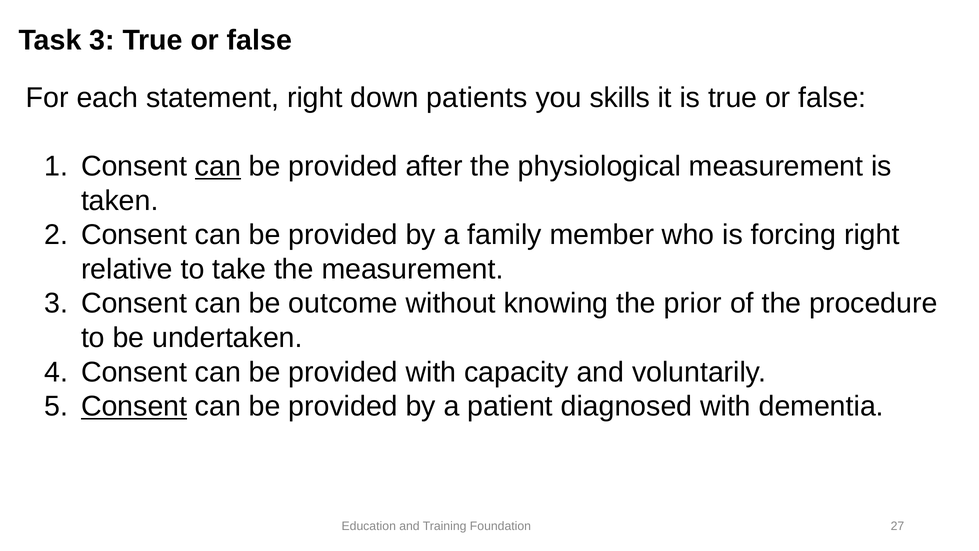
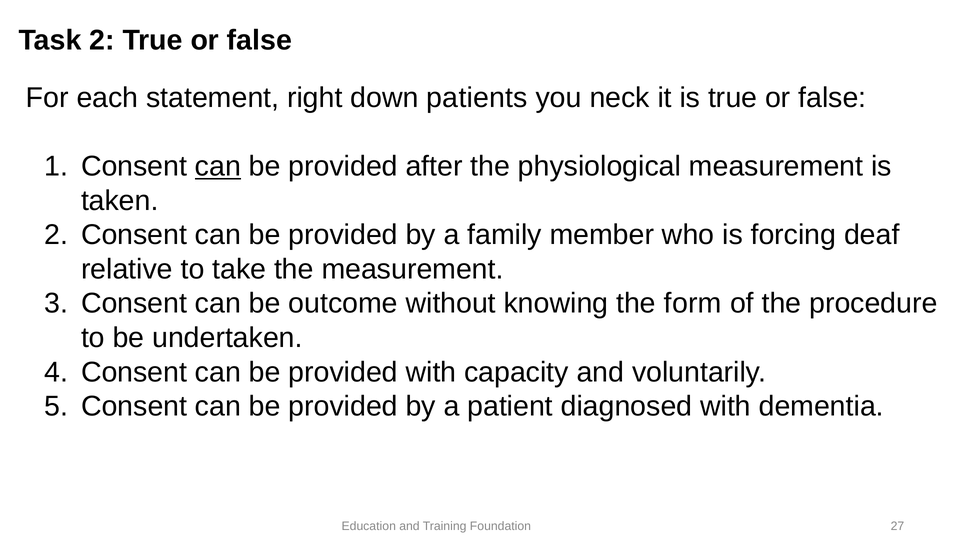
Task 3: 3 -> 2
skills: skills -> neck
forcing right: right -> deaf
prior: prior -> form
Consent at (134, 406) underline: present -> none
